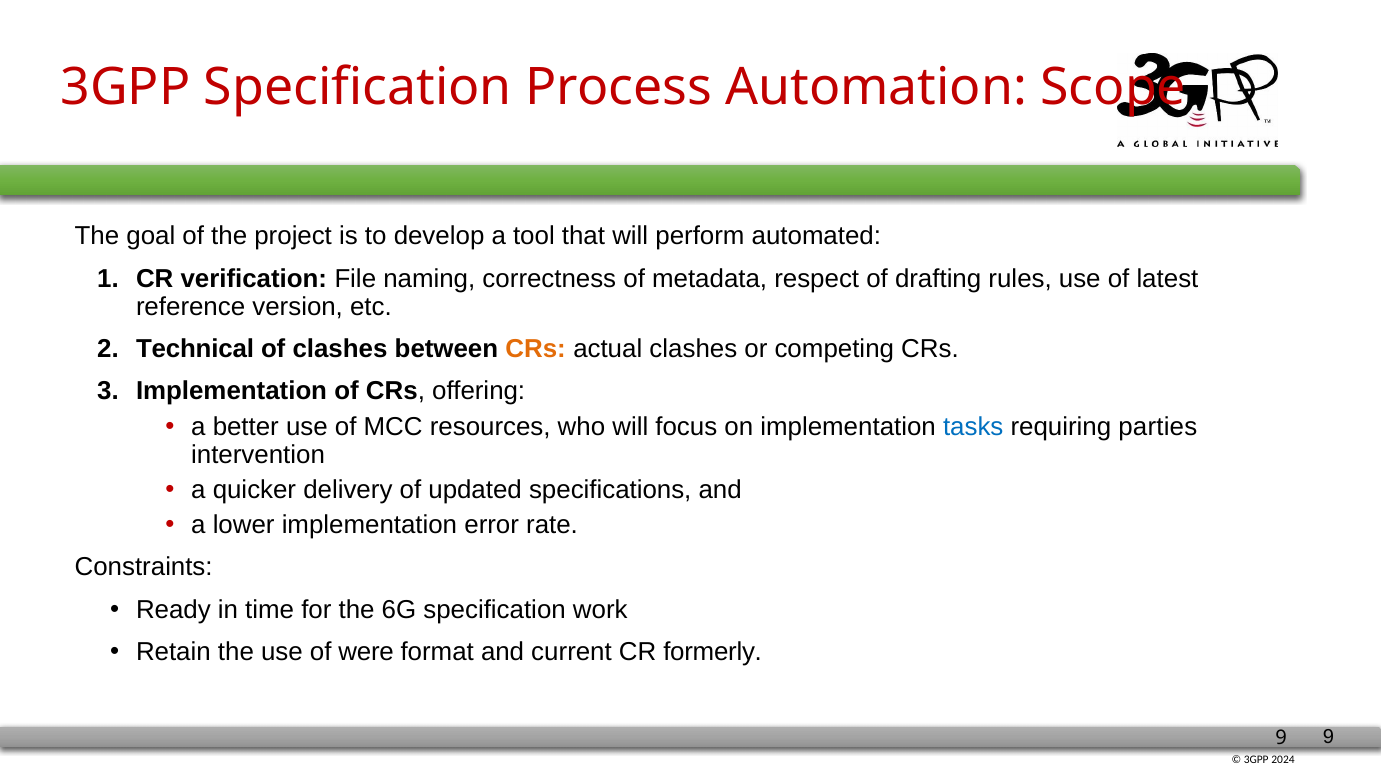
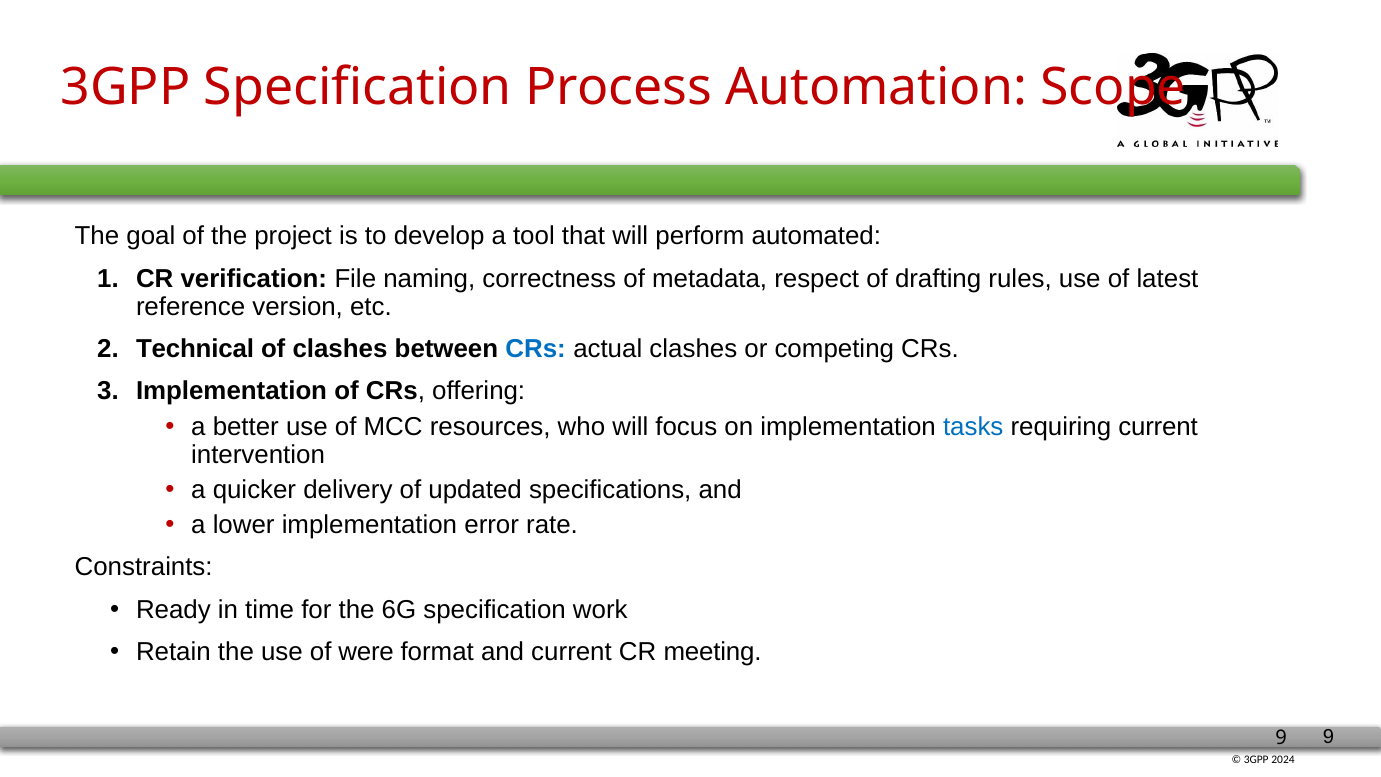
CRs at (536, 349) colour: orange -> blue
requiring parties: parties -> current
formerly: formerly -> meeting
